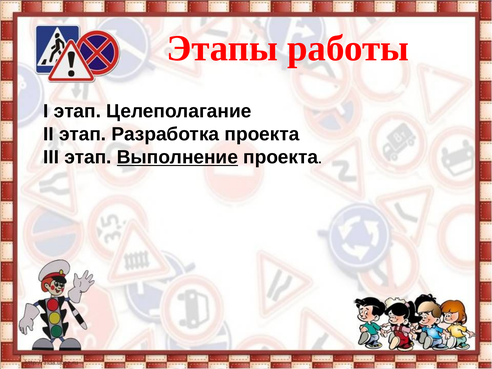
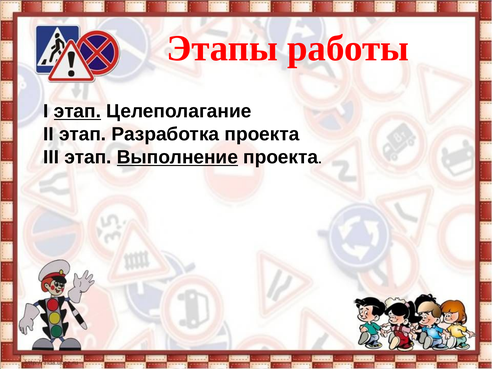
этап at (77, 111) underline: none -> present
